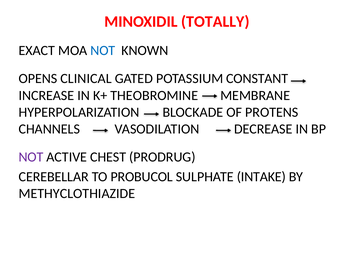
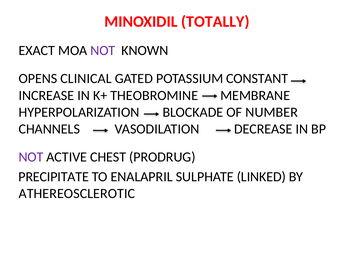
NOT at (103, 51) colour: blue -> purple
PROTENS: PROTENS -> NUMBER
CEREBELLAR: CEREBELLAR -> PRECIPITATE
PROBUCOL: PROBUCOL -> ENALAPRIL
INTAKE: INTAKE -> LINKED
METHYCLOTHIAZIDE: METHYCLOTHIAZIDE -> ATHEREOSCLEROTIC
